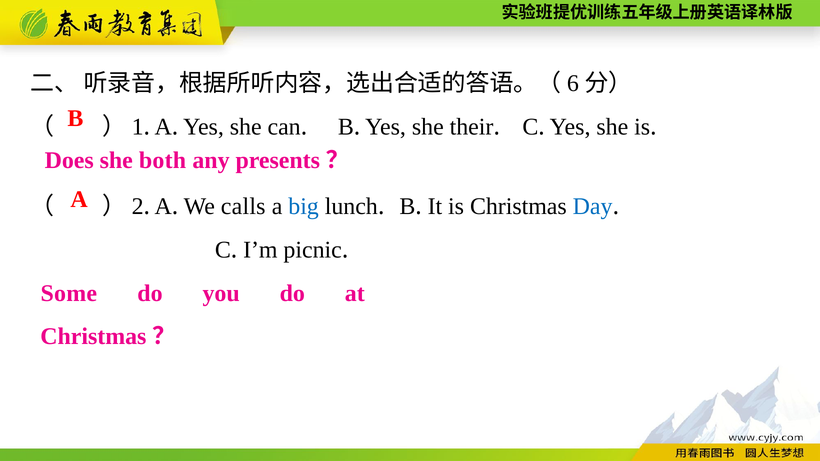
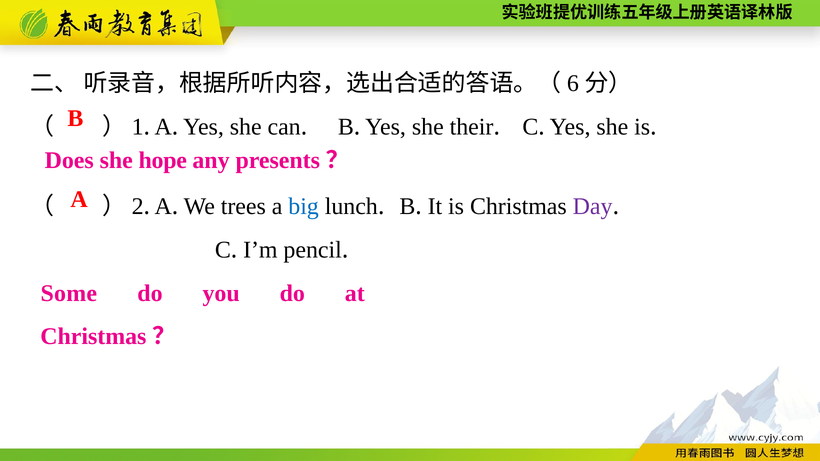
both: both -> hope
calls: calls -> trees
Day colour: blue -> purple
picnic: picnic -> pencil
